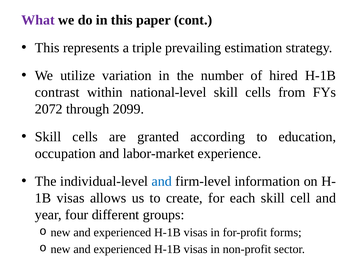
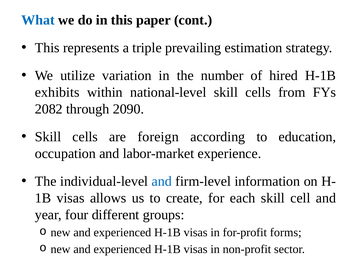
What colour: purple -> blue
contrast: contrast -> exhibits
2072: 2072 -> 2082
2099: 2099 -> 2090
granted: granted -> foreign
